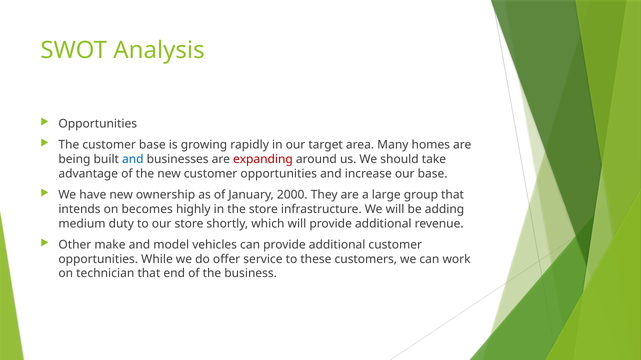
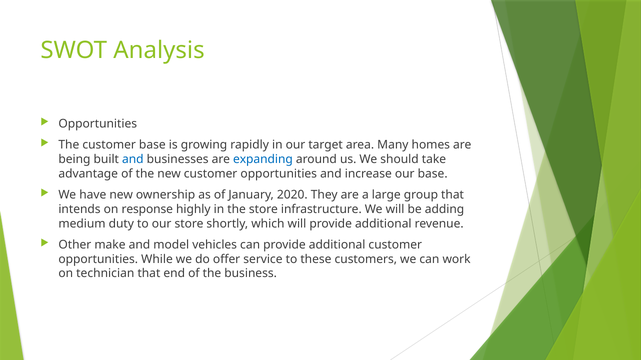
expanding colour: red -> blue
2000: 2000 -> 2020
becomes: becomes -> response
